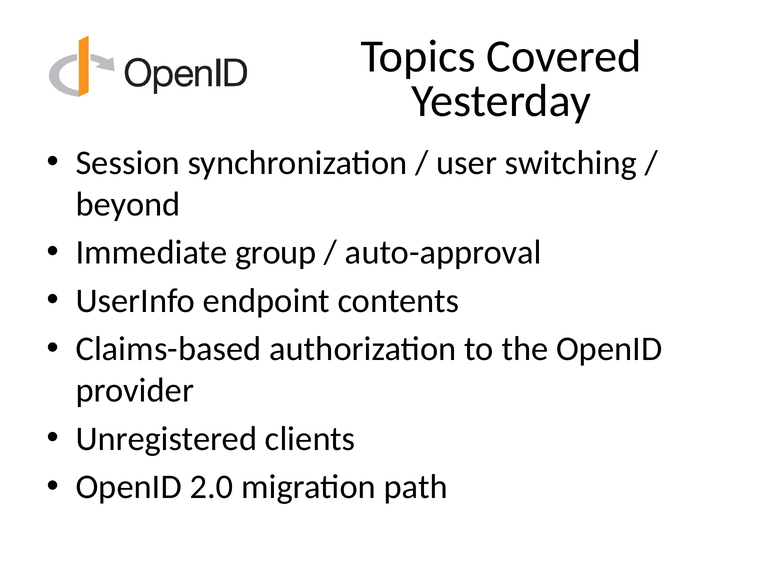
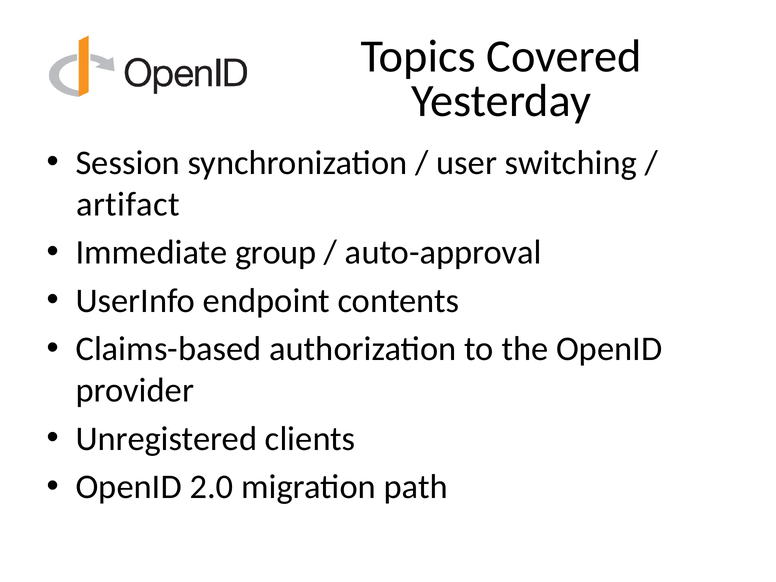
beyond: beyond -> artifact
